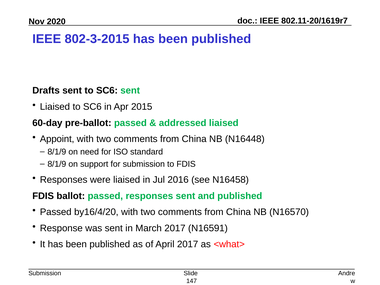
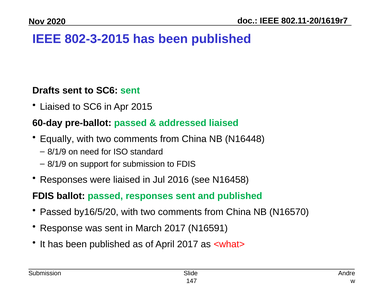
Appoint: Appoint -> Equally
by16/4/20: by16/4/20 -> by16/5/20
